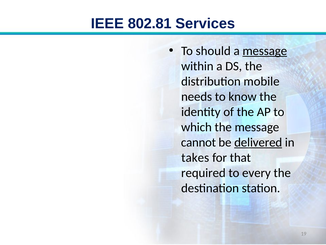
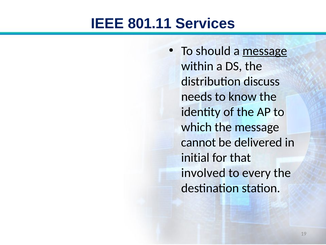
802.81: 802.81 -> 801.11
mobile: mobile -> discuss
delivered underline: present -> none
takes: takes -> initial
required: required -> involved
